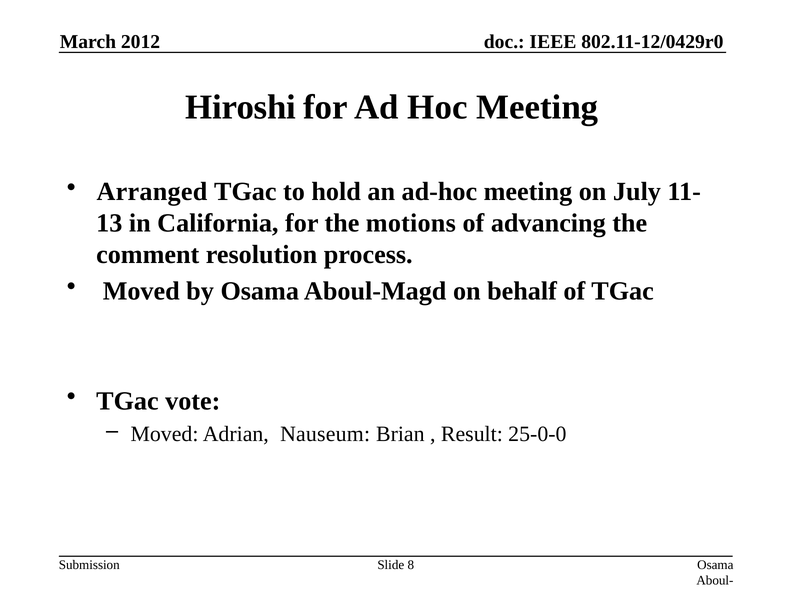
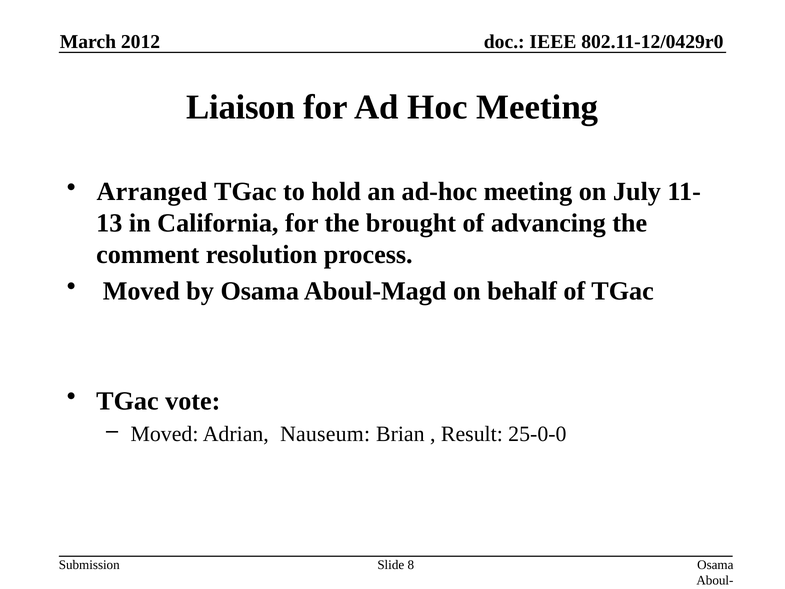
Hiroshi: Hiroshi -> Liaison
motions: motions -> brought
